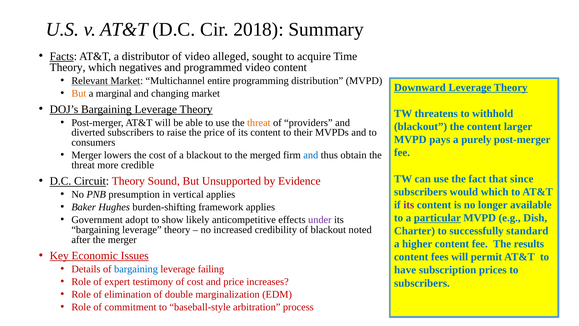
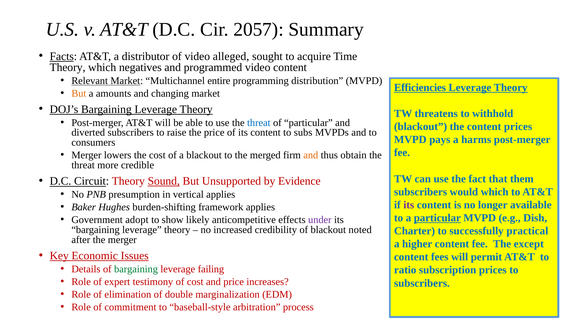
2018: 2018 -> 2057
Downward: Downward -> Efficiencies
marginal: marginal -> amounts
threat at (259, 122) colour: orange -> blue
of providers: providers -> particular
content larger: larger -> prices
their: their -> subs
purely: purely -> harms
and at (311, 155) colour: blue -> orange
since: since -> them
Sound underline: none -> present
standard: standard -> practical
results: results -> except
bargaining at (136, 269) colour: blue -> green
have: have -> ratio
